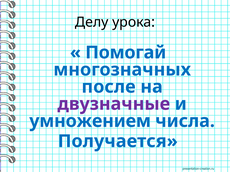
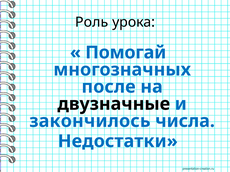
Делу: Делу -> Роль
двузначные colour: purple -> black
умножением: умножением -> закончилось
Получается: Получается -> Недостатки
